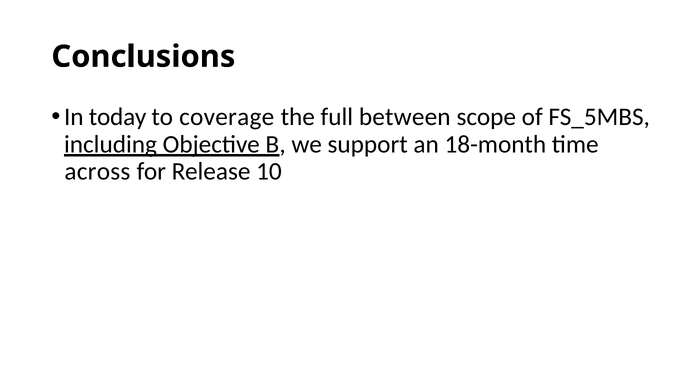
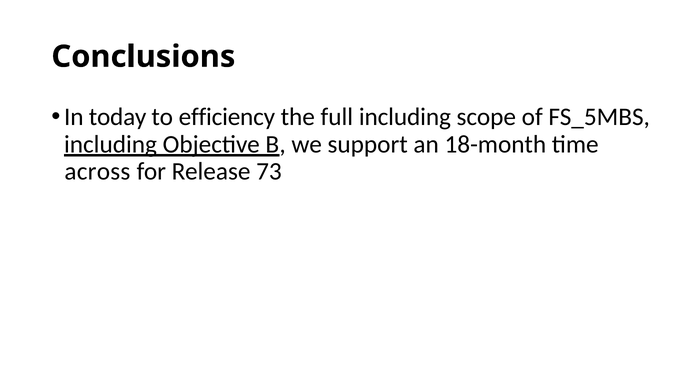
coverage: coverage -> efficiency
full between: between -> including
10: 10 -> 73
